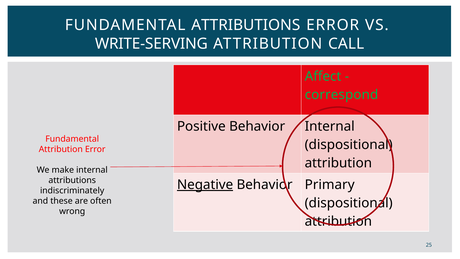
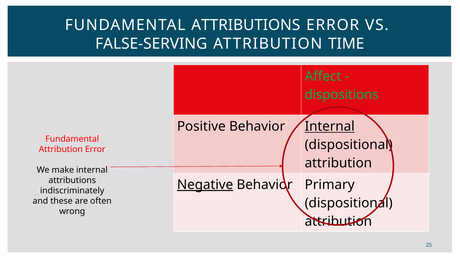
WRITE-SERVING: WRITE-SERVING -> FALSE-SERVING
CALL: CALL -> TIME
correspond: correspond -> dispositions
Internal at (330, 126) underline: none -> present
